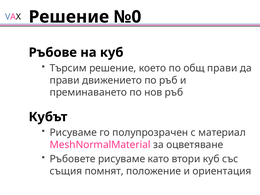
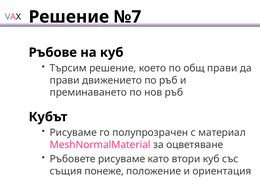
№0: №0 -> №7
помнят: помнят -> понеже
